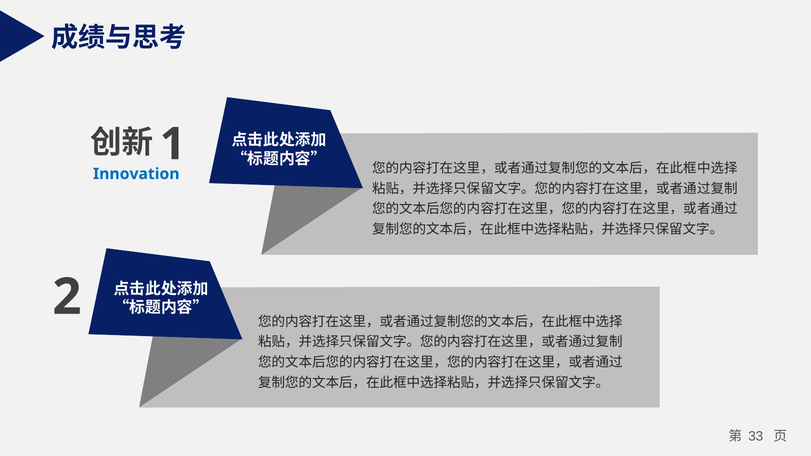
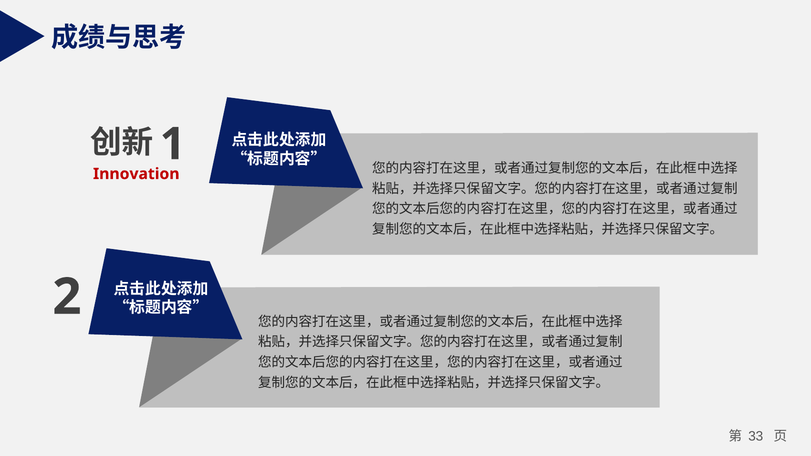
Innovation colour: blue -> red
